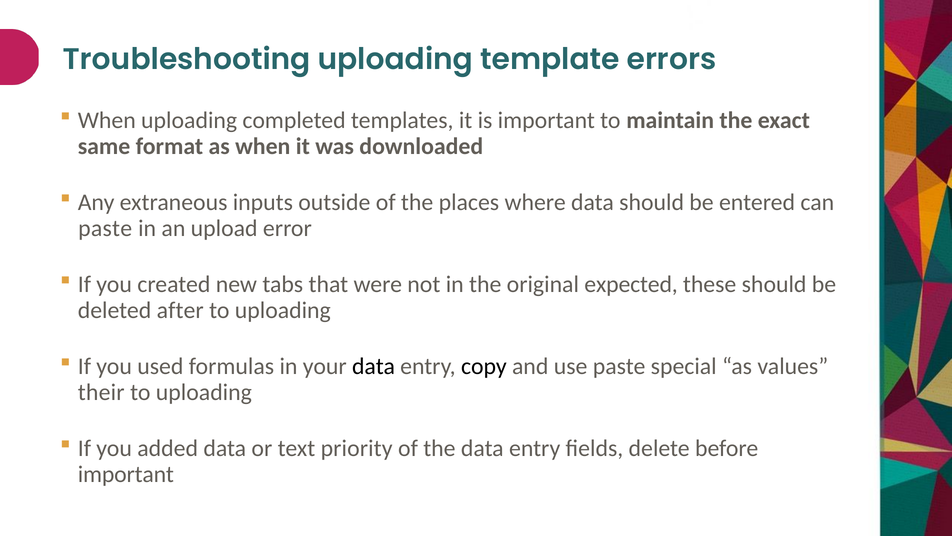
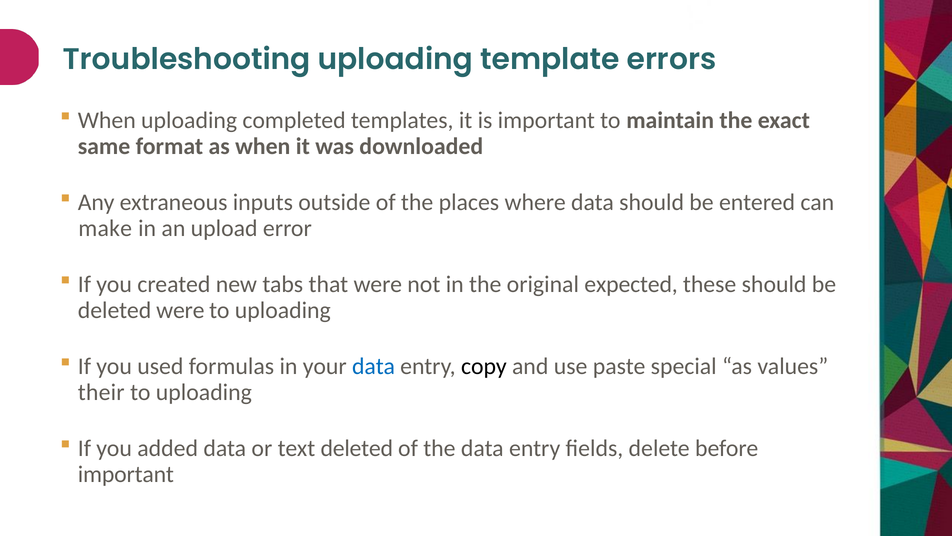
paste at (105, 228): paste -> make
deleted after: after -> were
data at (374, 366) colour: black -> blue
text priority: priority -> deleted
